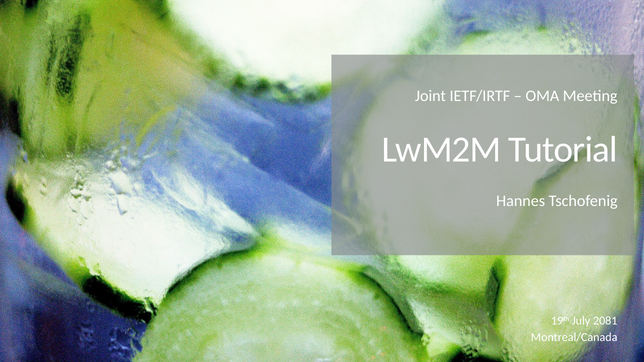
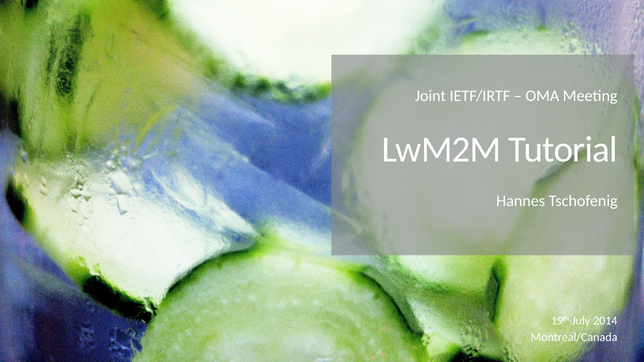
2081: 2081 -> 2014
